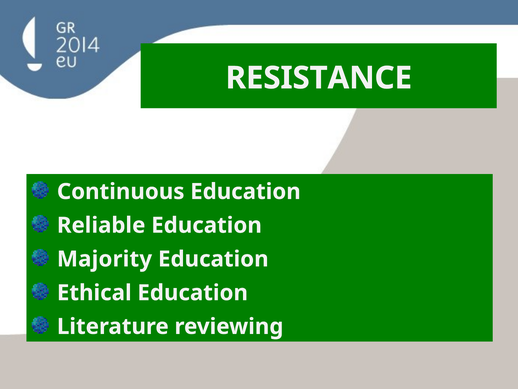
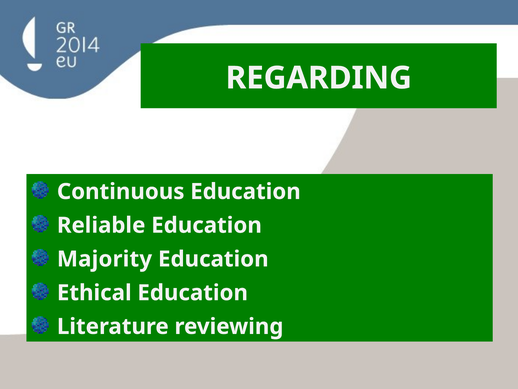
RESISTANCE: RESISTANCE -> REGARDING
